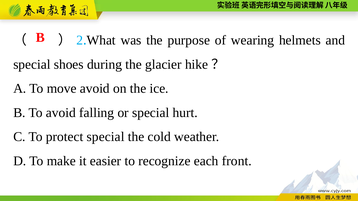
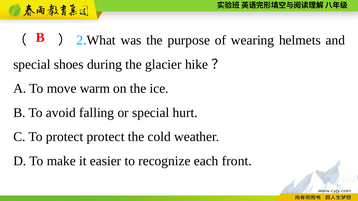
move avoid: avoid -> warm
protect special: special -> protect
